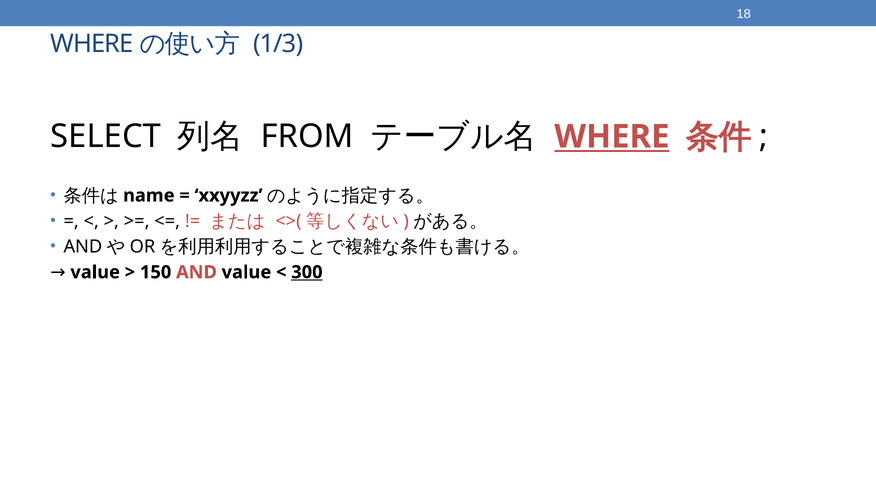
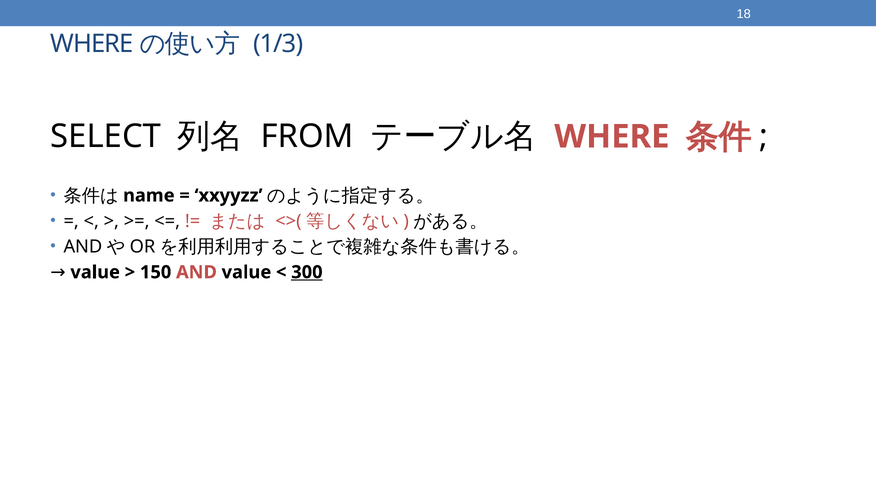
WHERE at (612, 137) underline: present -> none
